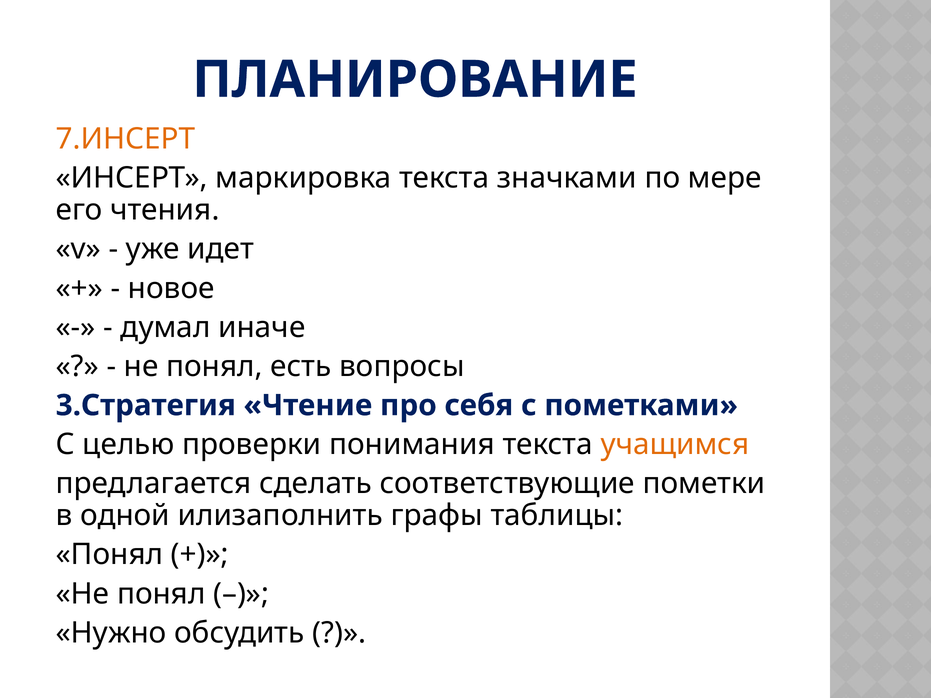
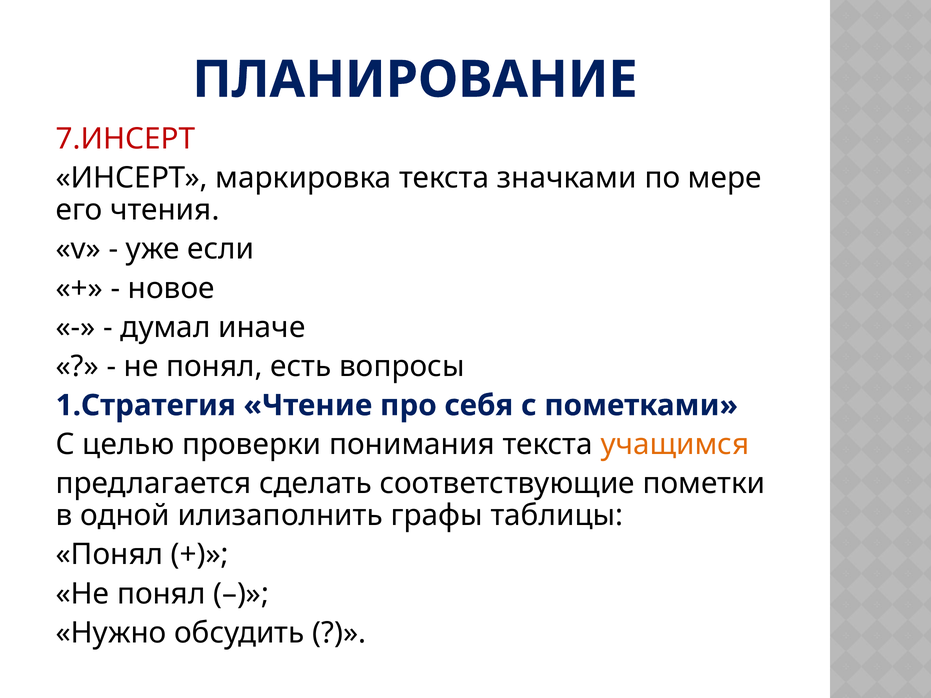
7.ИНСЕРТ colour: orange -> red
идет: идет -> если
3.Стратегия: 3.Стратегия -> 1.Стратегия
